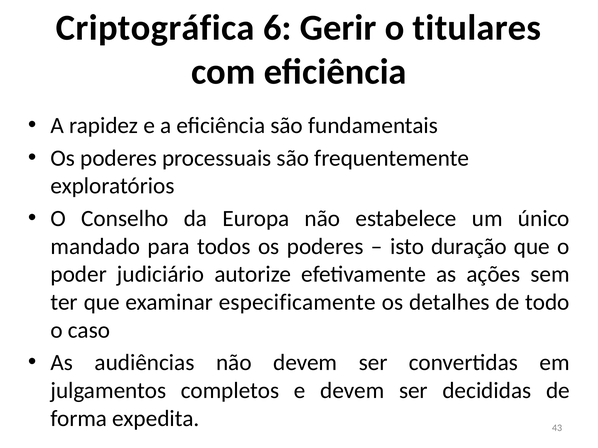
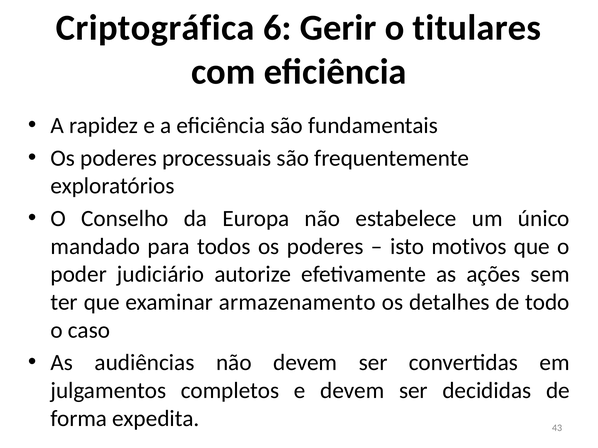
duração: duração -> motivos
especificamente: especificamente -> armazenamento
